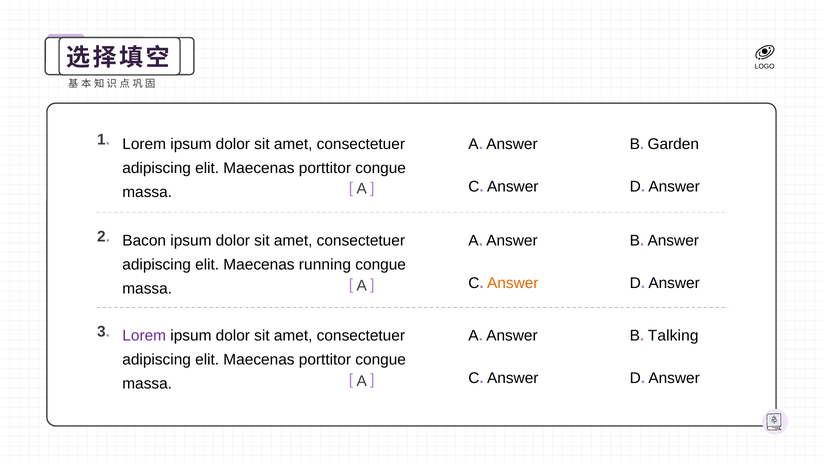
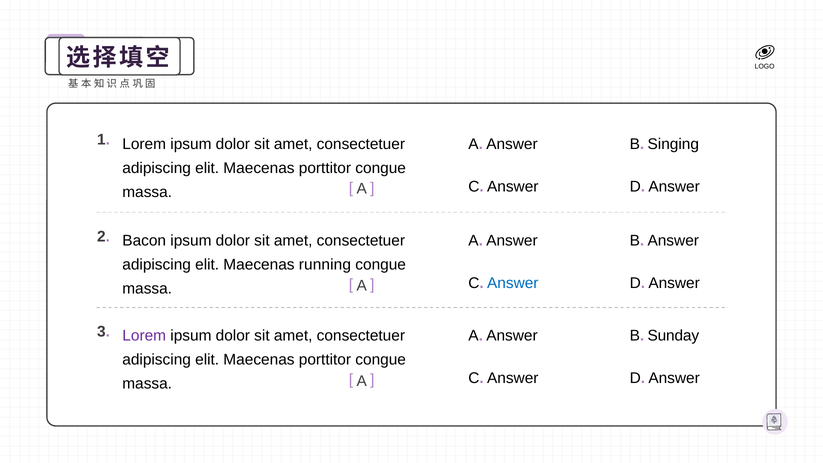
Garden: Garden -> Singing
Answer at (513, 283) colour: orange -> blue
Talking: Talking -> Sunday
